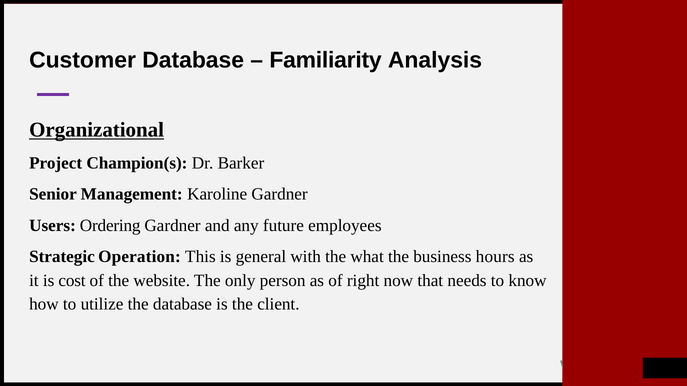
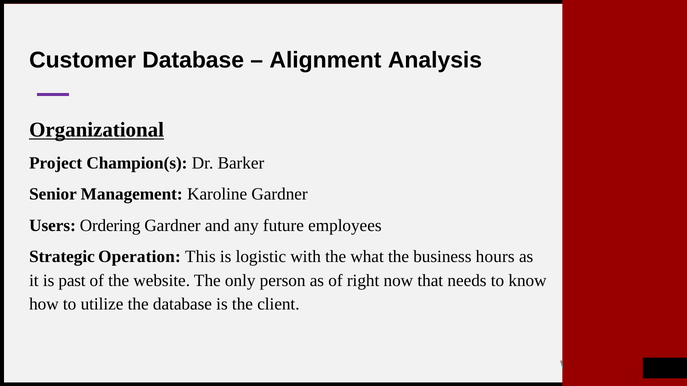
Familiarity: Familiarity -> Alignment
general: general -> logistic
cost: cost -> past
